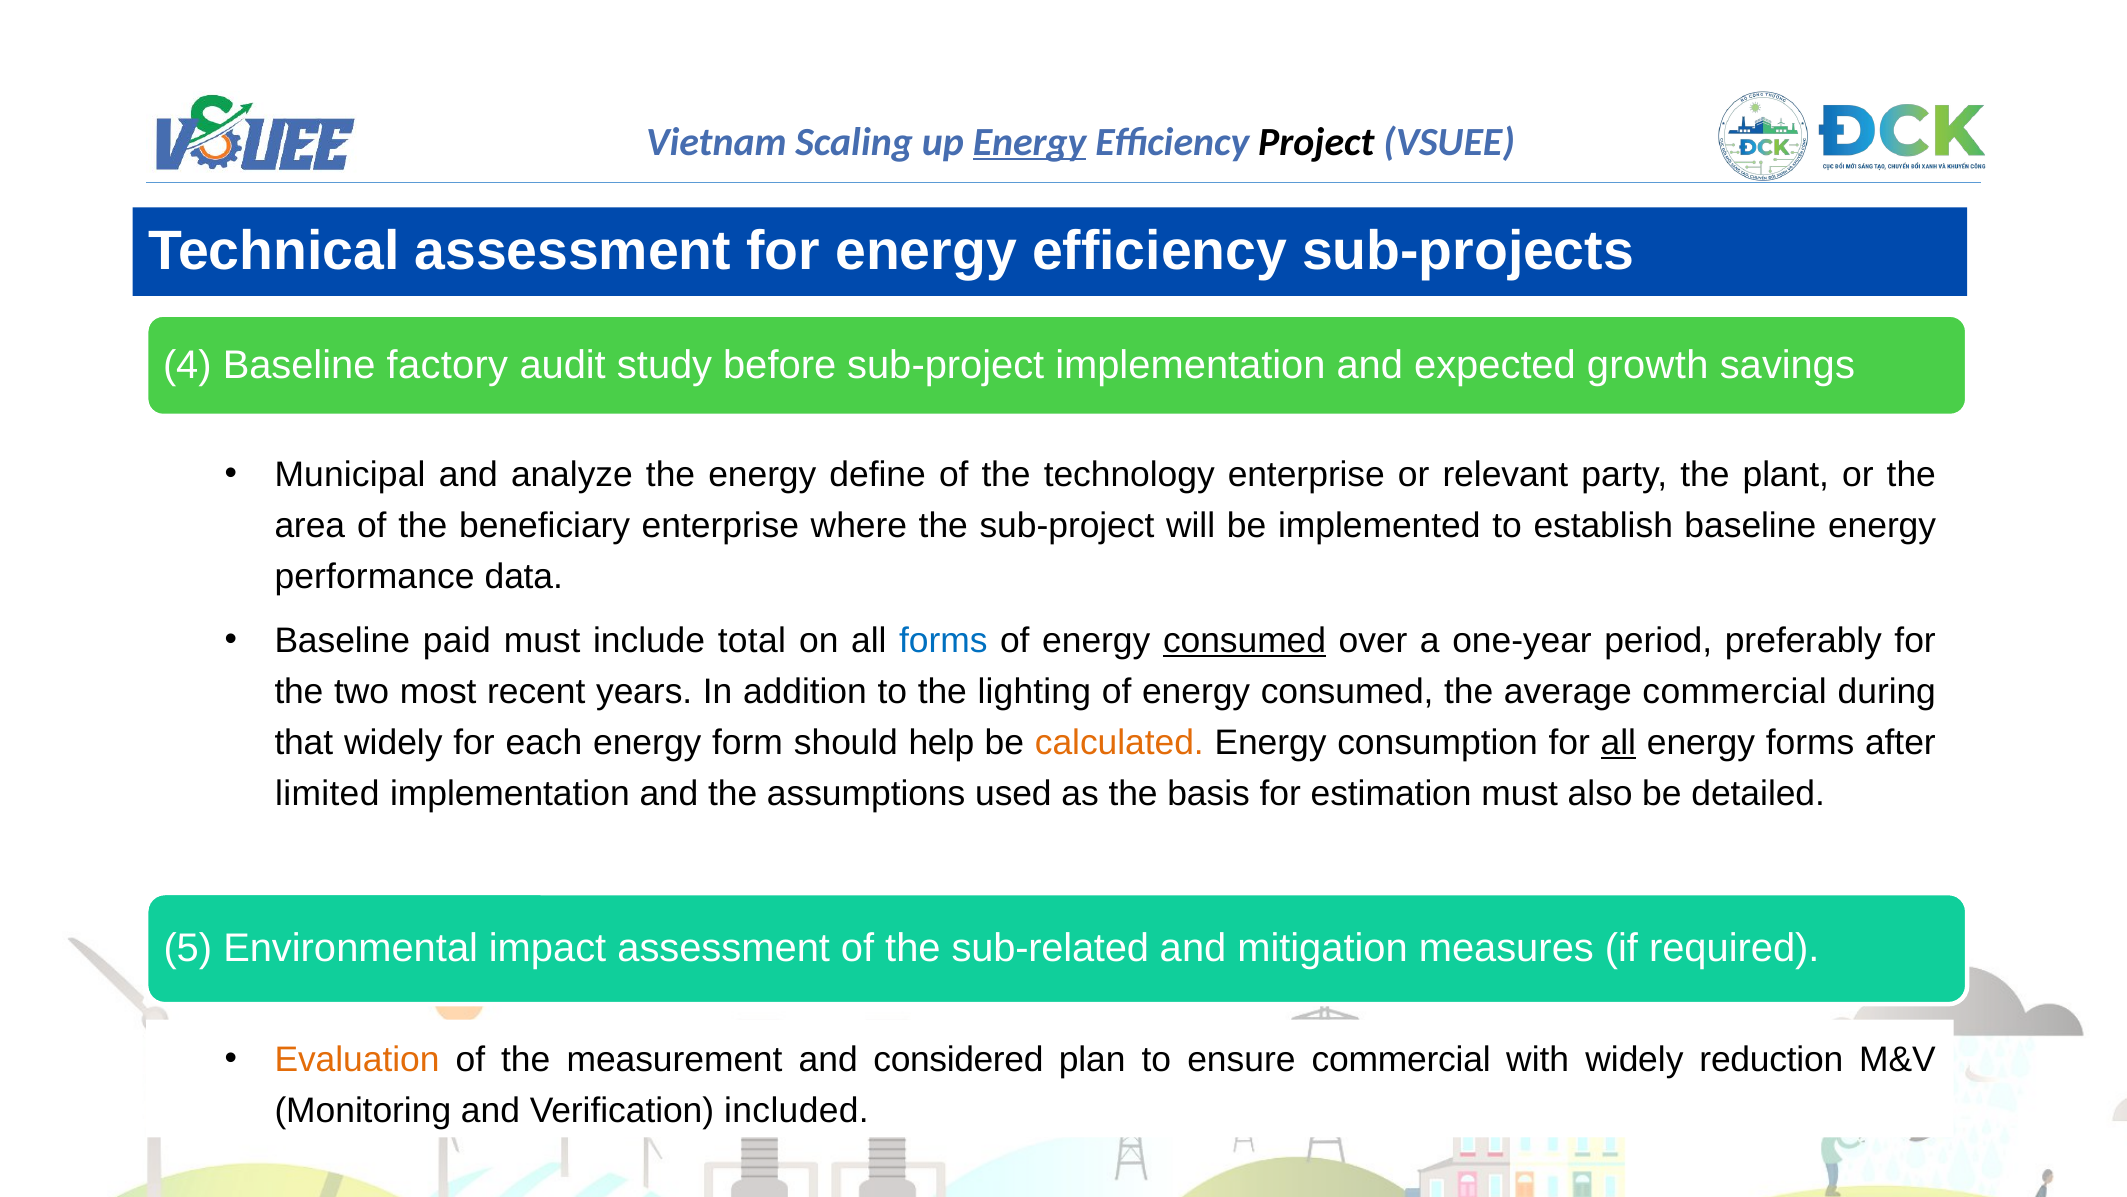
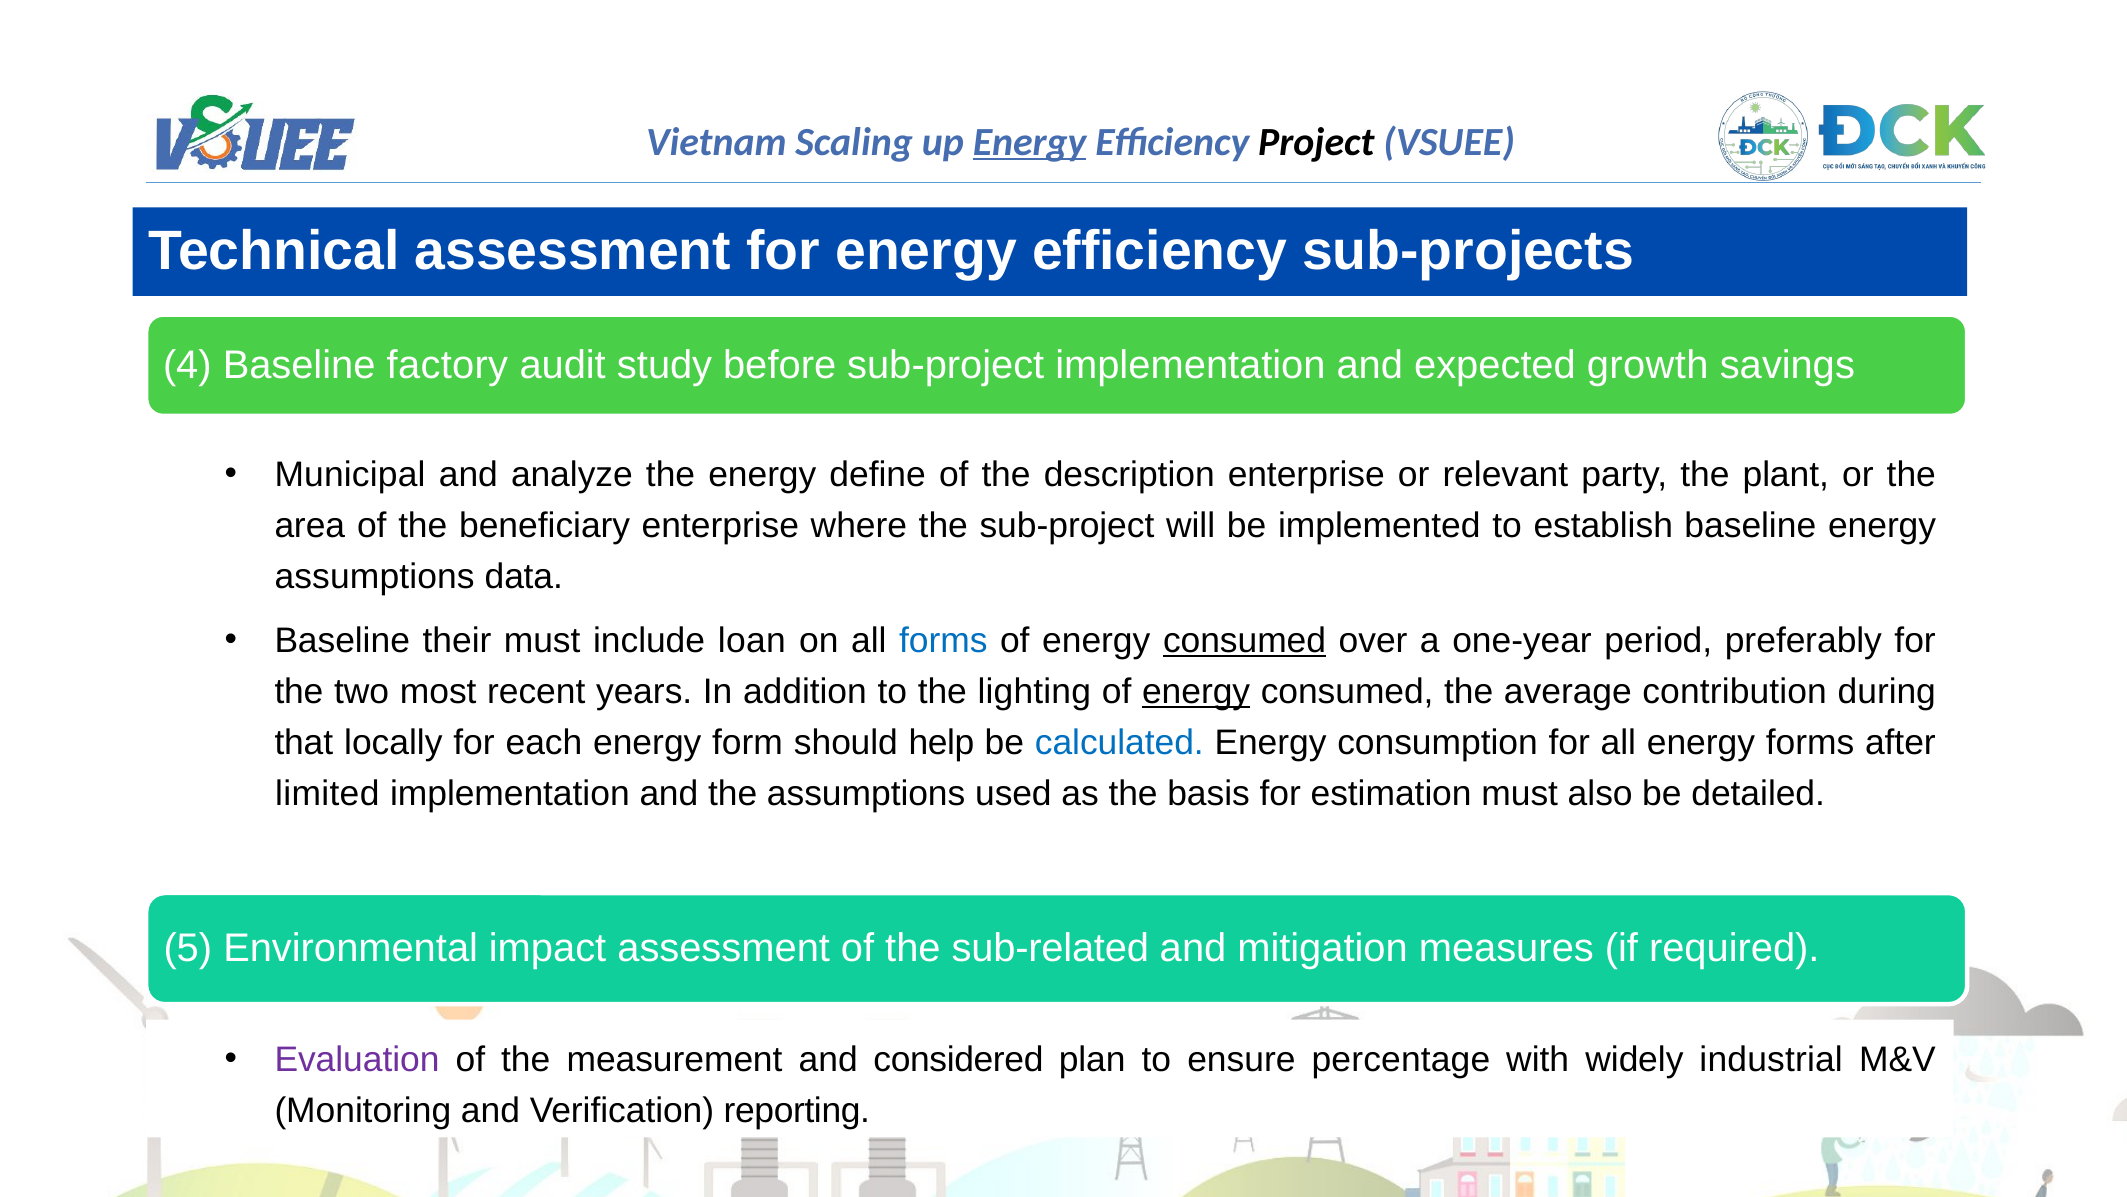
technology: technology -> description
performance at (375, 576): performance -> assumptions
paid: paid -> their
total: total -> loan
energy at (1196, 692) underline: none -> present
average commercial: commercial -> contribution
that widely: widely -> locally
calculated colour: orange -> blue
all at (1618, 743) underline: present -> none
Evaluation colour: orange -> purple
ensure commercial: commercial -> percentage
reduction: reduction -> industrial
included: included -> reporting
